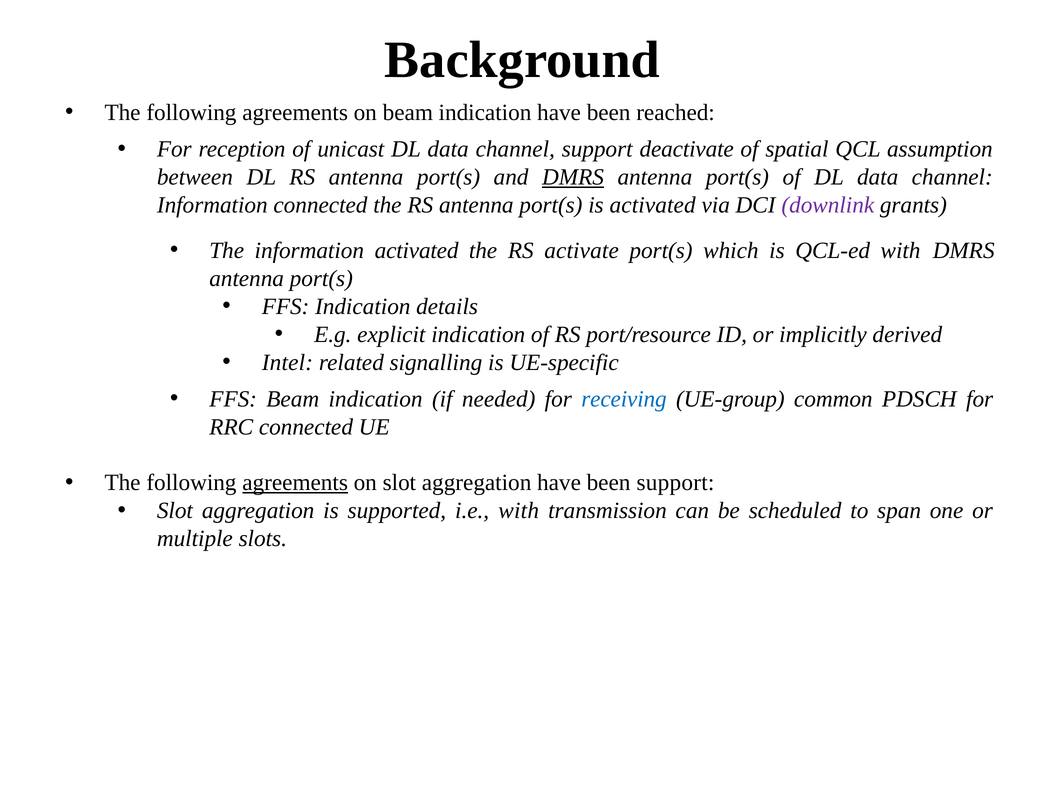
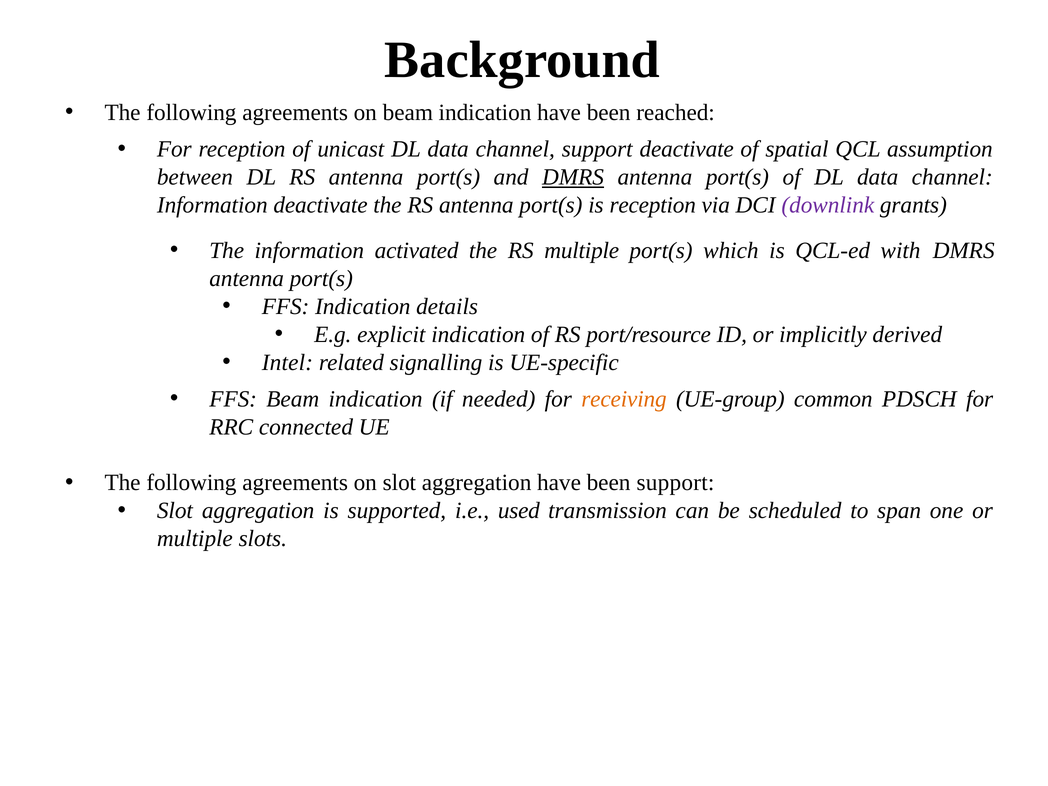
Information connected: connected -> deactivate
is activated: activated -> reception
RS activate: activate -> multiple
receiving colour: blue -> orange
agreements at (295, 483) underline: present -> none
i.e with: with -> used
